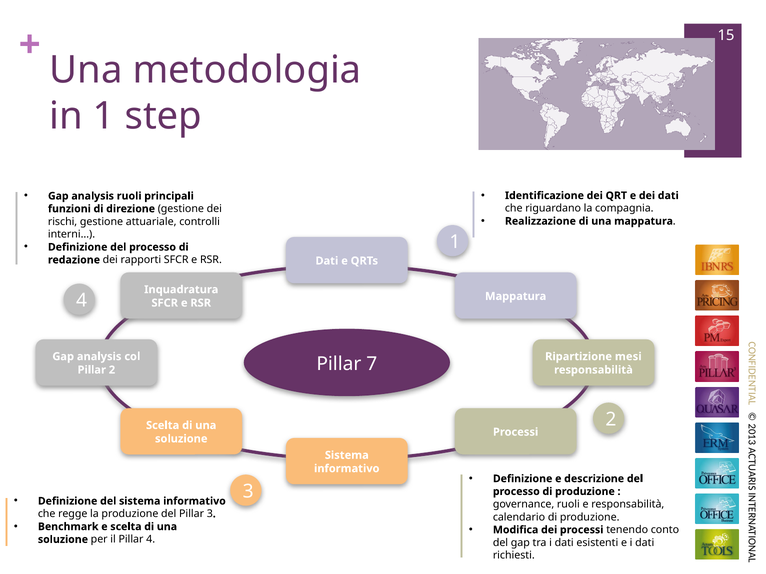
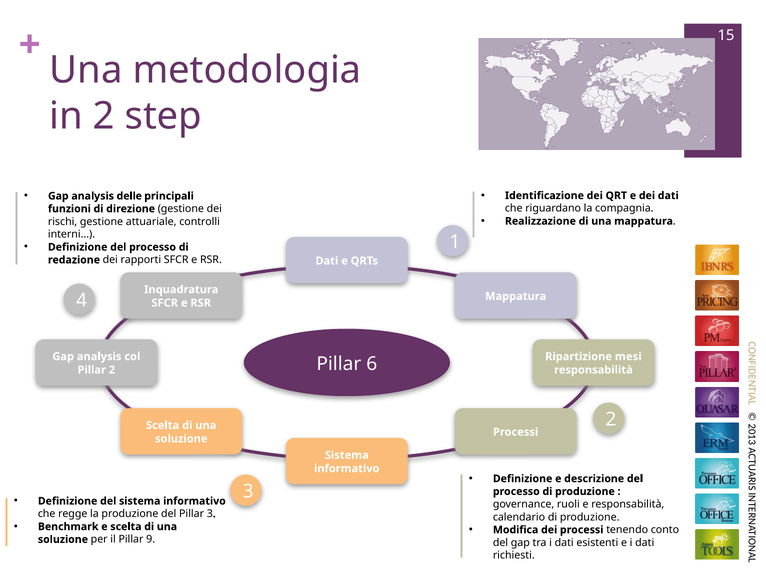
in 1: 1 -> 2
analysis ruoli: ruoli -> delle
7: 7 -> 6
Pillar 4: 4 -> 9
